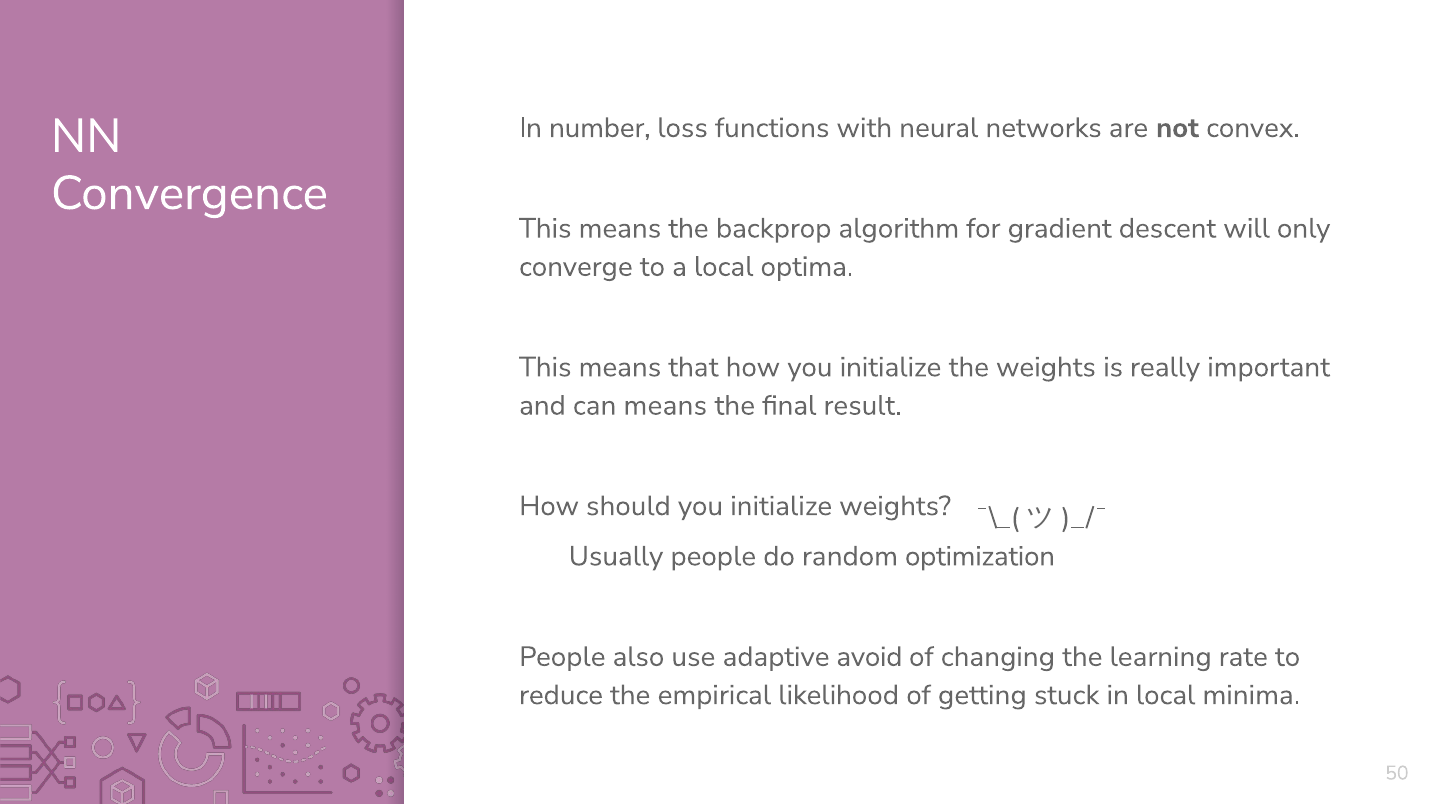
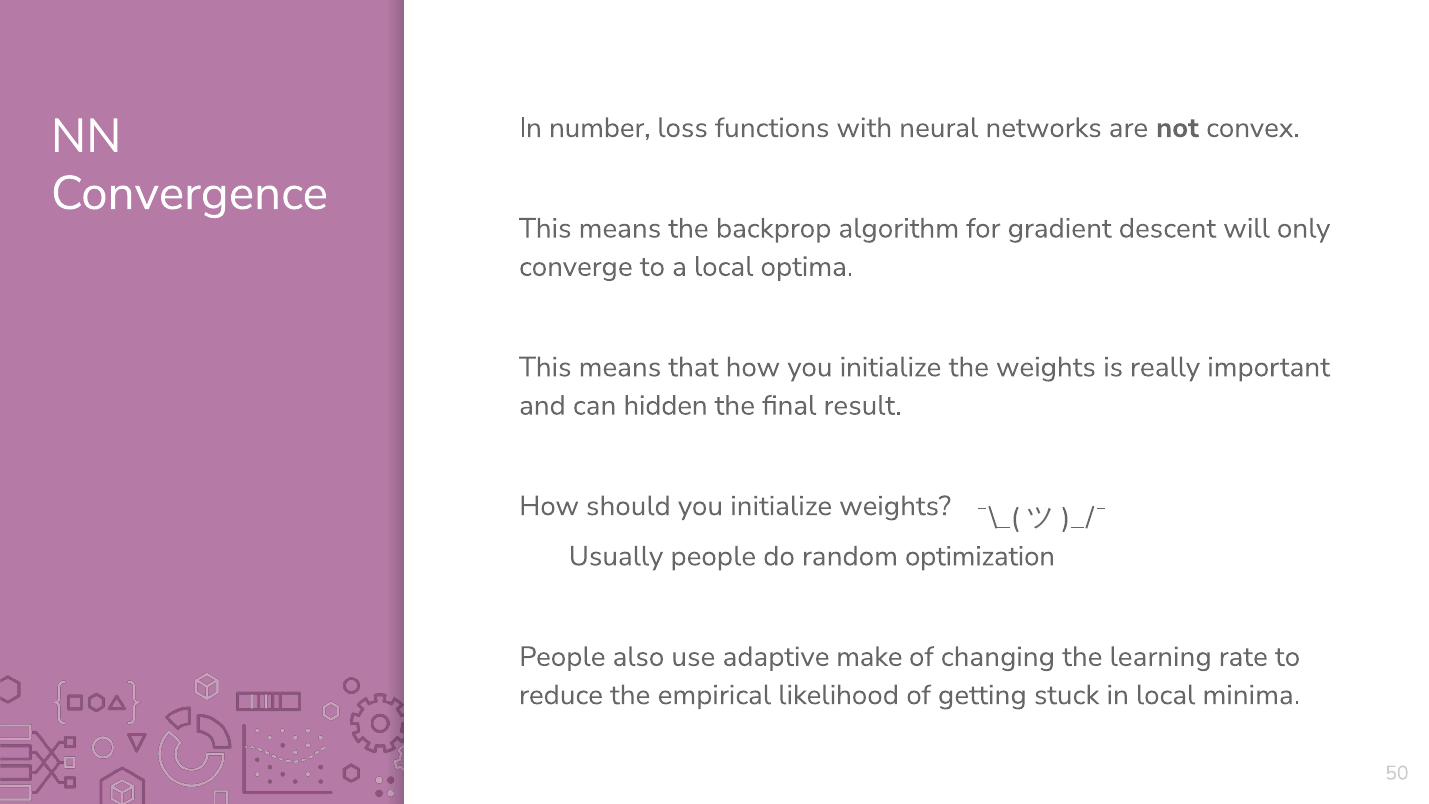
can means: means -> hidden
avoid: avoid -> make
